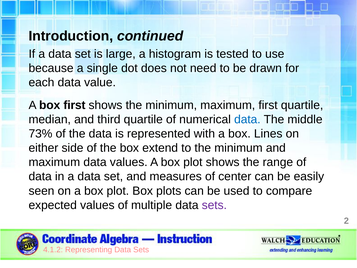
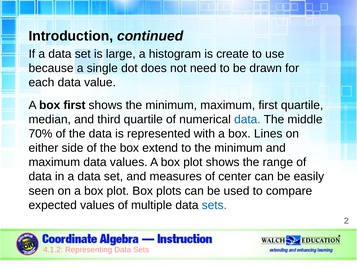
tested: tested -> create
73%: 73% -> 70%
sets at (214, 205) colour: purple -> blue
